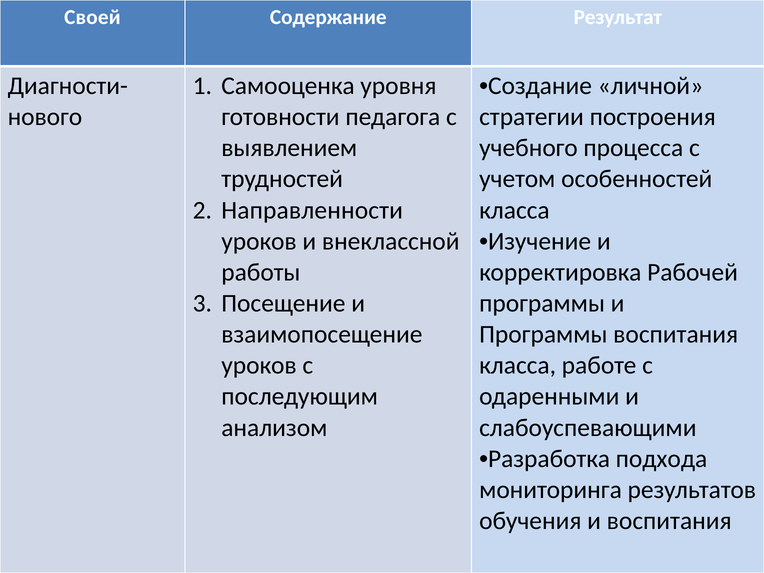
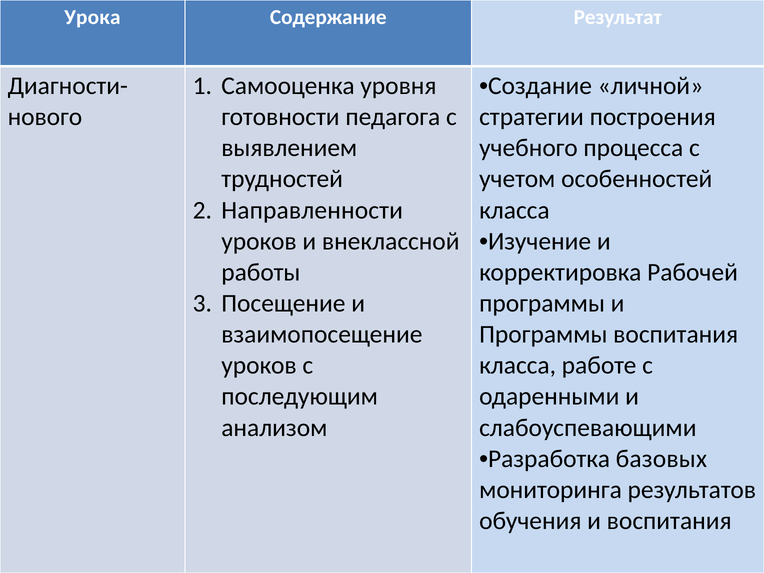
Своей: Своей -> Урока
подхода: подхода -> базовых
